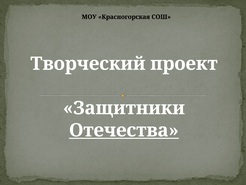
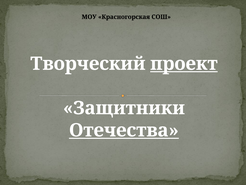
проект underline: none -> present
